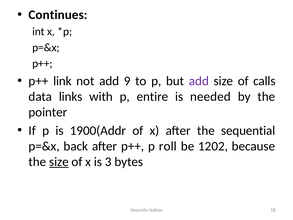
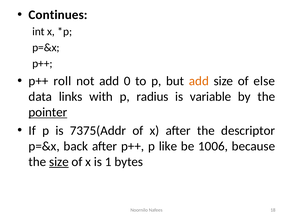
link: link -> roll
9: 9 -> 0
add at (199, 81) colour: purple -> orange
calls: calls -> else
entire: entire -> radius
needed: needed -> variable
pointer underline: none -> present
1900(Addr: 1900(Addr -> 7375(Addr
sequential: sequential -> descriptor
roll: roll -> like
1202: 1202 -> 1006
3: 3 -> 1
